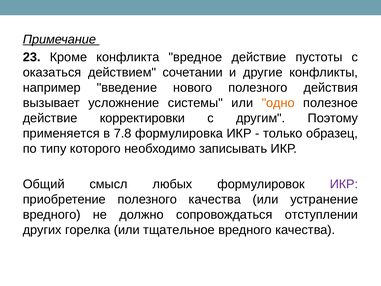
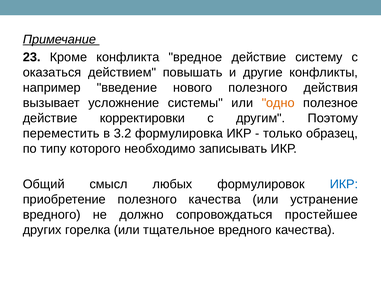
пустоты: пустоты -> систему
сочетании: сочетании -> повышать
применяется: применяется -> переместить
7.8: 7.8 -> 3.2
ИКР at (344, 184) colour: purple -> blue
отступлении: отступлении -> простейшее
